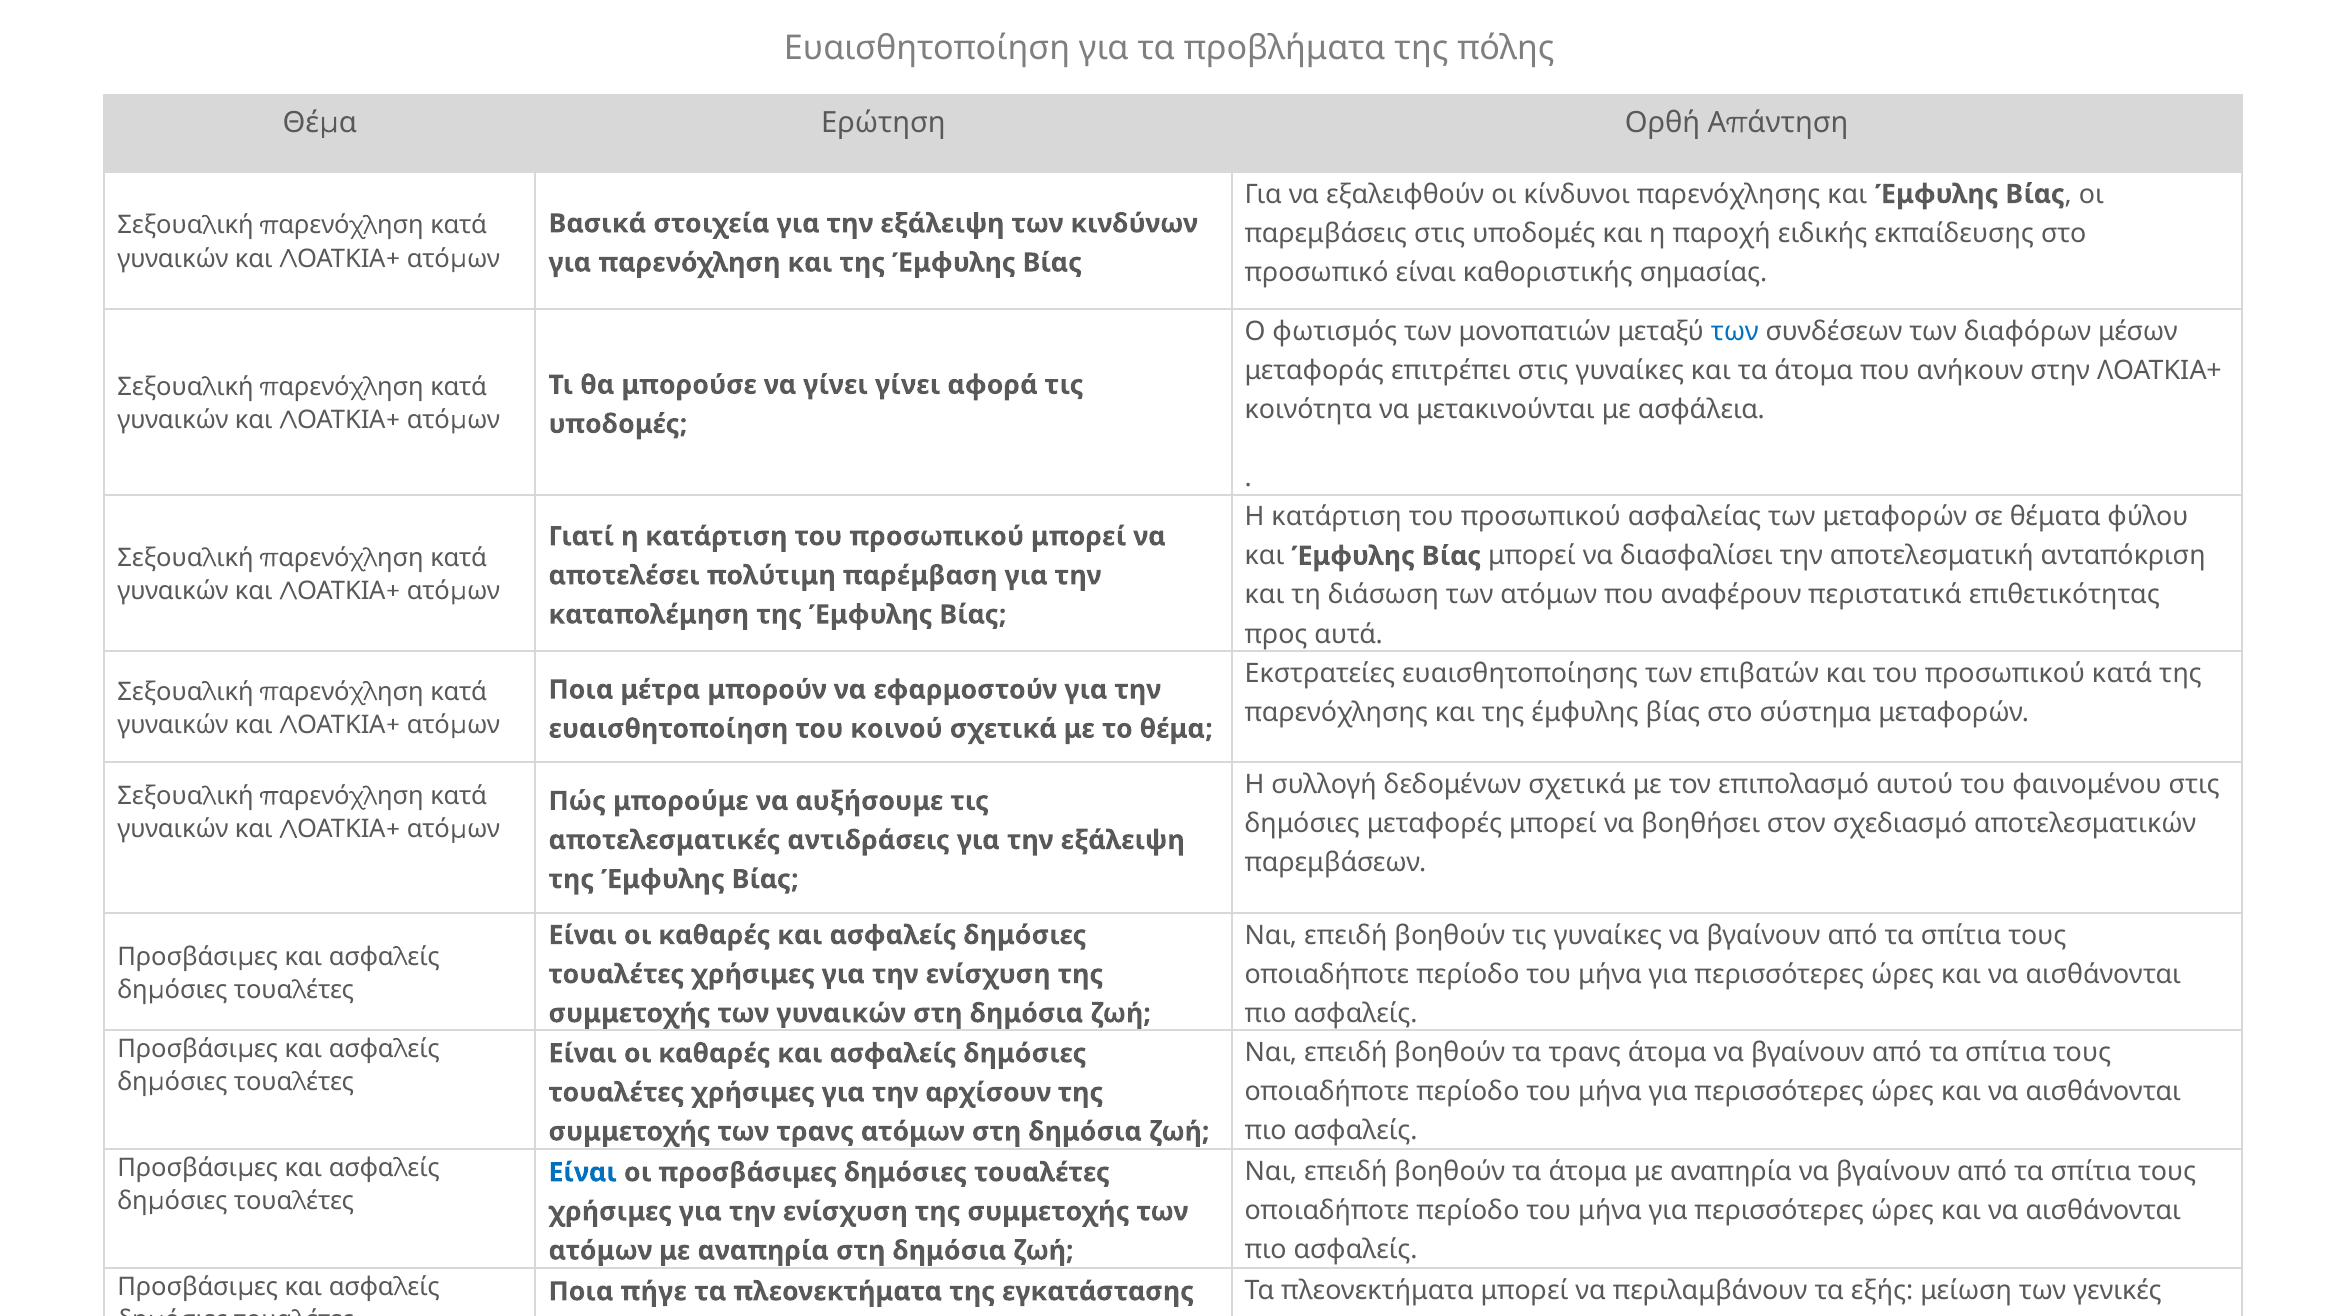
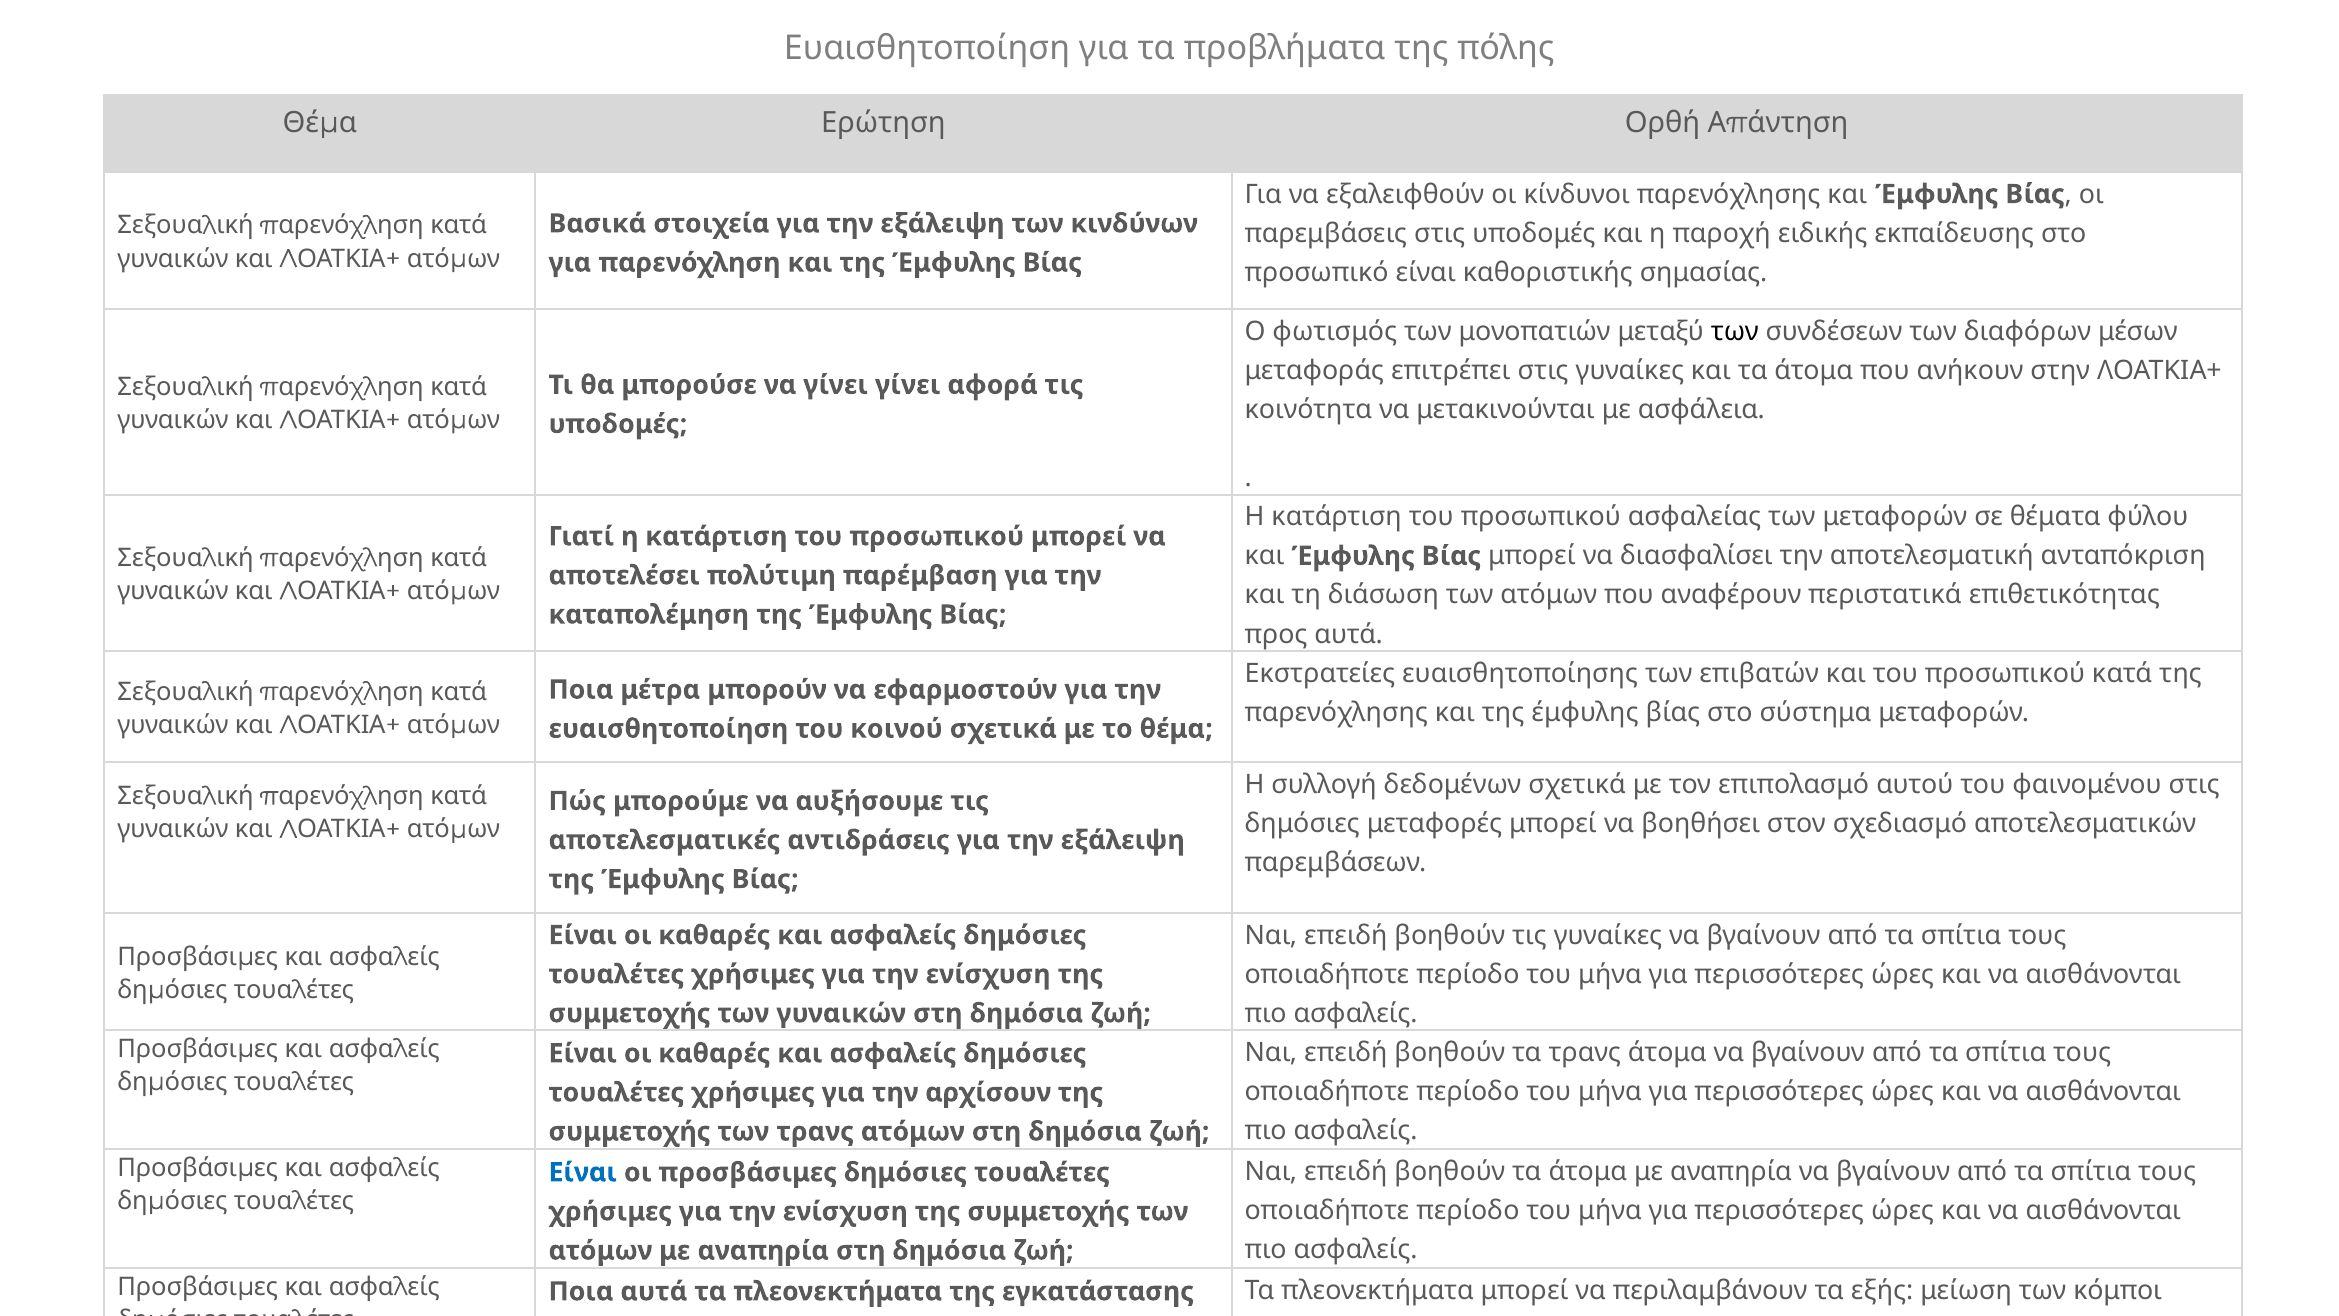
των at (1735, 331) colour: blue -> black
γενικές: γενικές -> κόμποι
Ποια πήγε: πήγε -> αυτά
